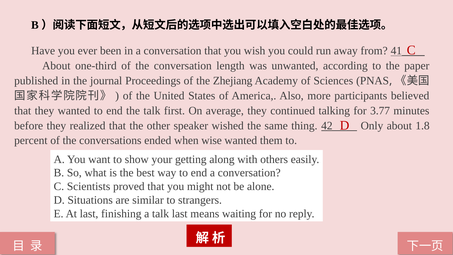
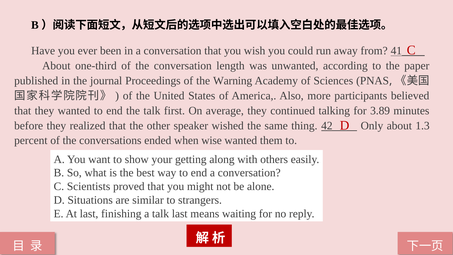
Zhejiang: Zhejiang -> Warning
3.77: 3.77 -> 3.89
1.8: 1.8 -> 1.3
